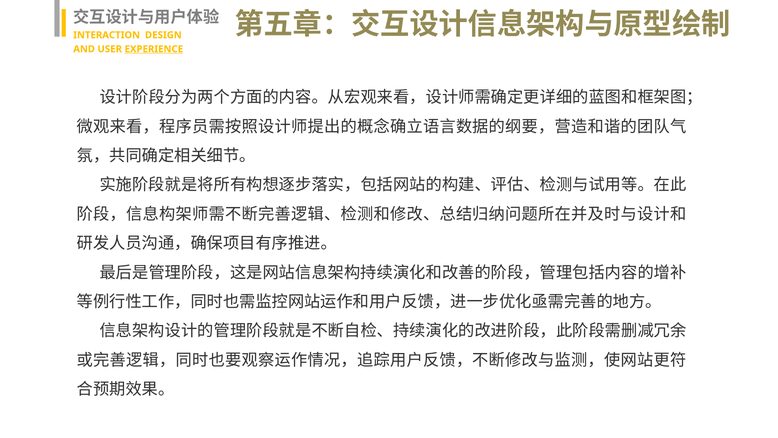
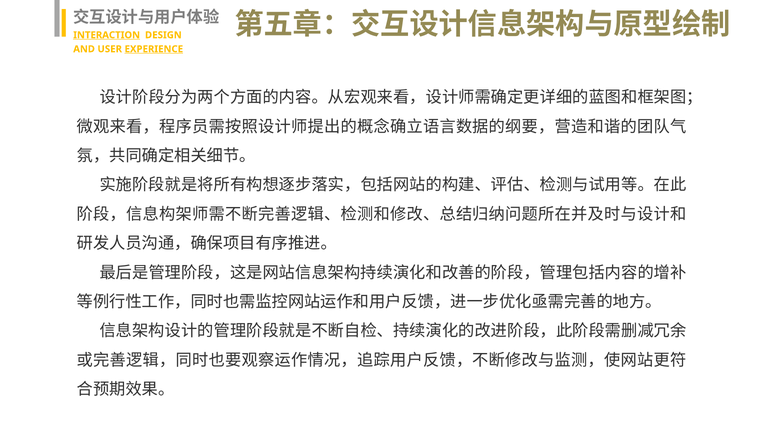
INTERACTION underline: none -> present
